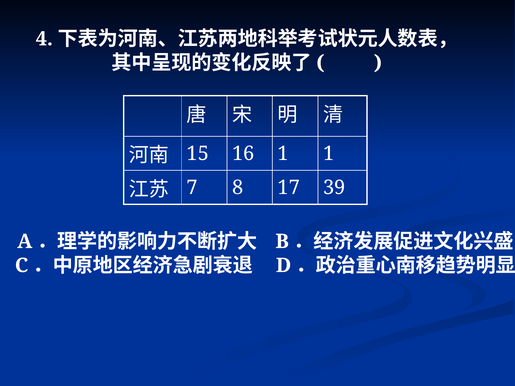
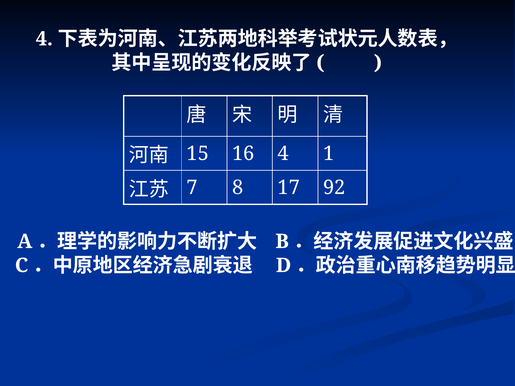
16 1: 1 -> 4
39: 39 -> 92
